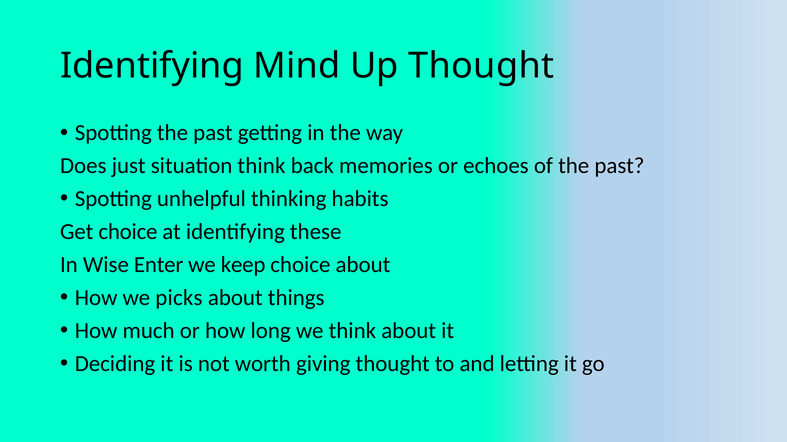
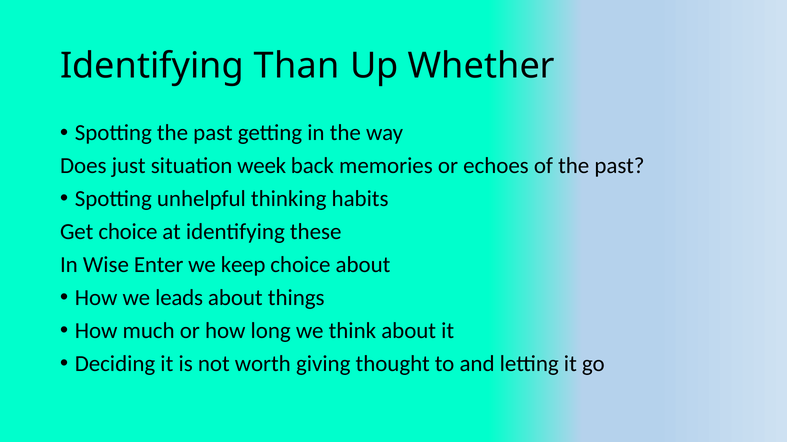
Mind: Mind -> Than
Up Thought: Thought -> Whether
situation think: think -> week
picks: picks -> leads
